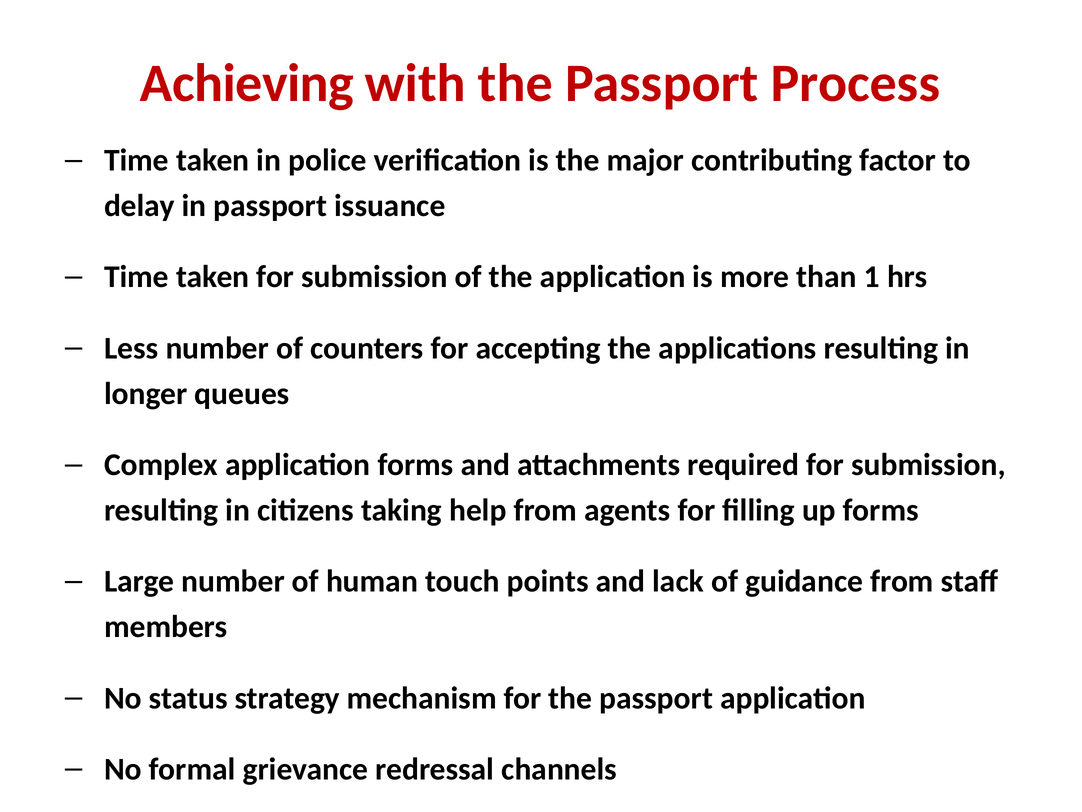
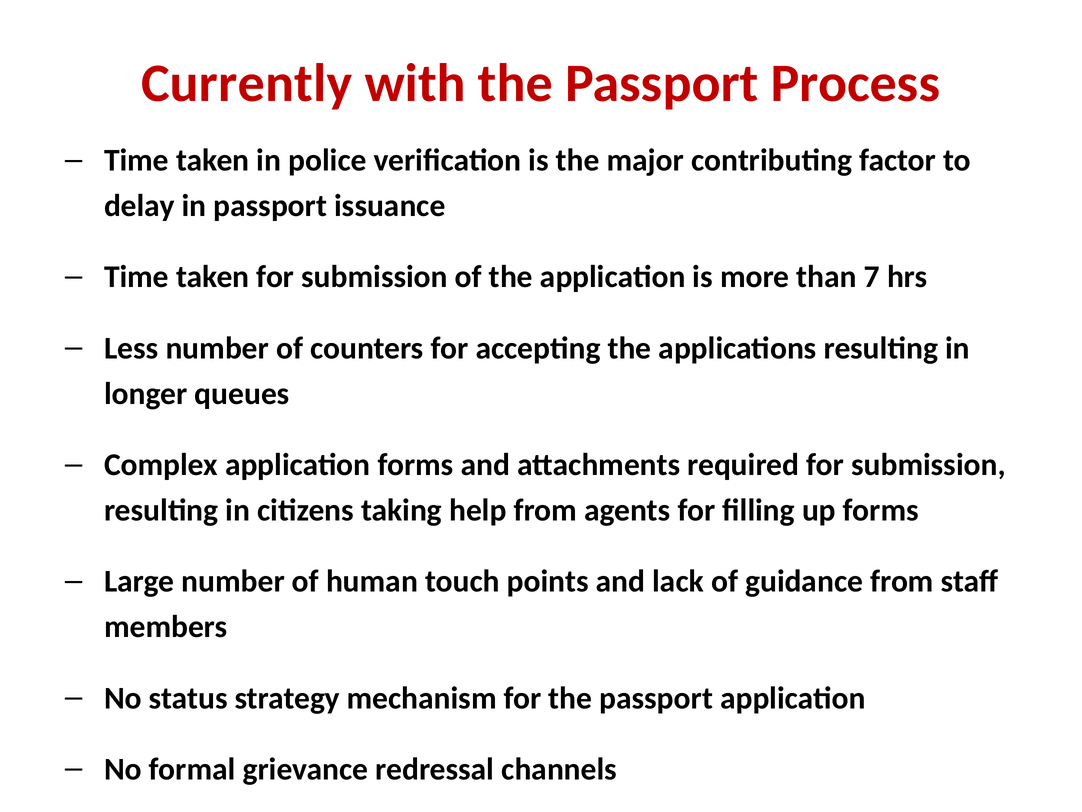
Achieving: Achieving -> Currently
1: 1 -> 7
